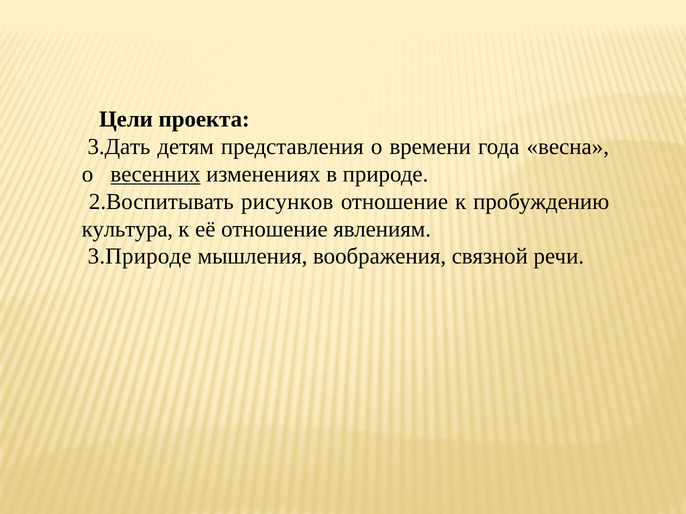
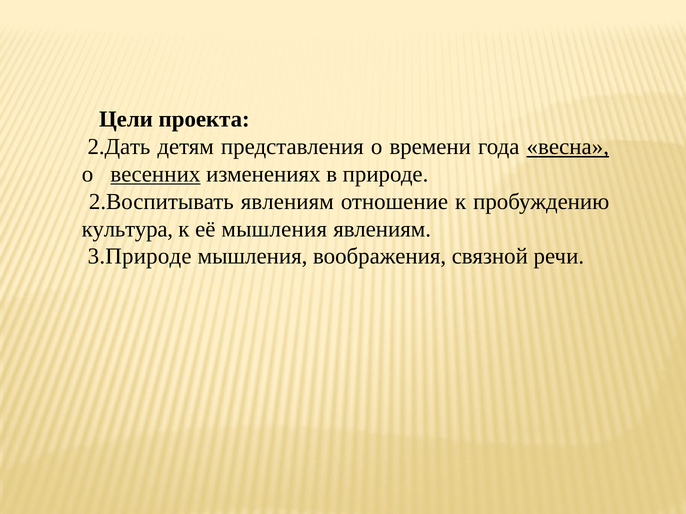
3.Дать: 3.Дать -> 2.Дать
весна underline: none -> present
2.Воспитывать рисунков: рисунков -> явлениям
её отношение: отношение -> мышления
